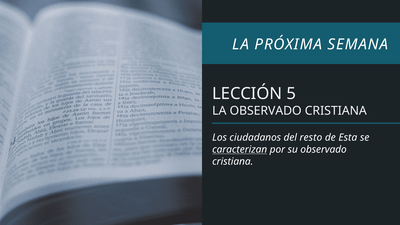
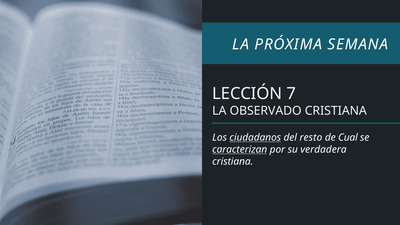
5: 5 -> 7
ciudadanos underline: none -> present
Esta: Esta -> Cual
su observado: observado -> verdadera
